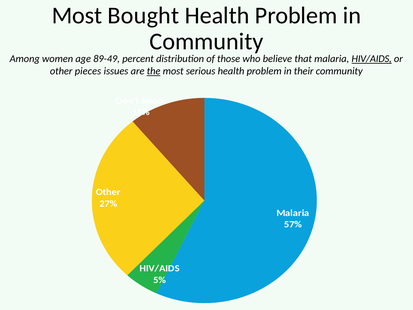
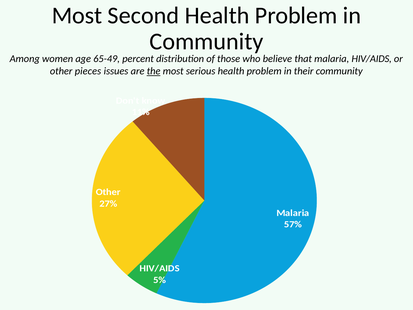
Bought: Bought -> Second
89-49: 89-49 -> 65-49
HIV/AIDS at (372, 59) underline: present -> none
